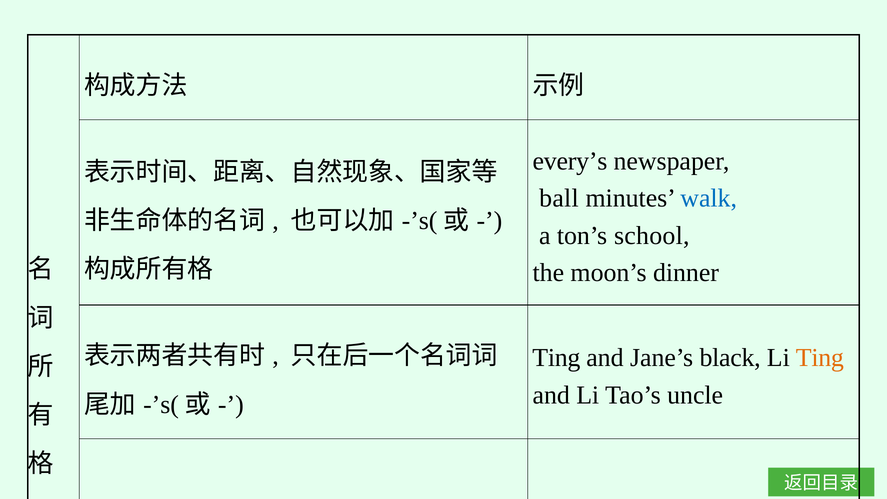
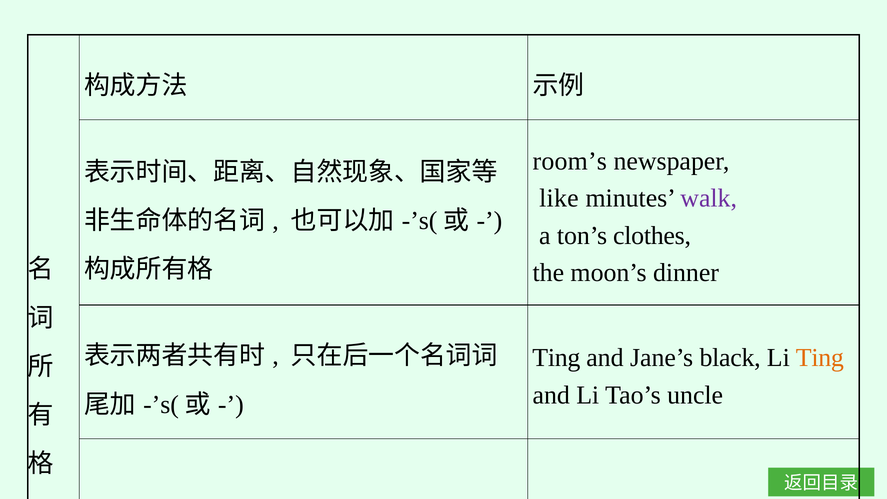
every’s: every’s -> room’s
ball: ball -> like
walk colour: blue -> purple
school: school -> clothes
